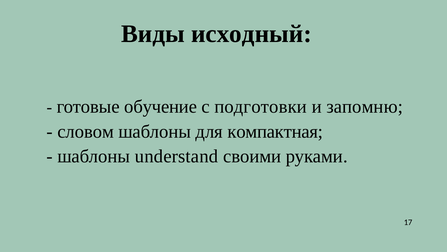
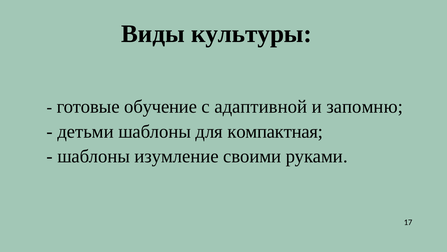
исходный: исходный -> культуры
подготовки: подготовки -> адаптивной
словом: словом -> детьми
understand: understand -> изумление
